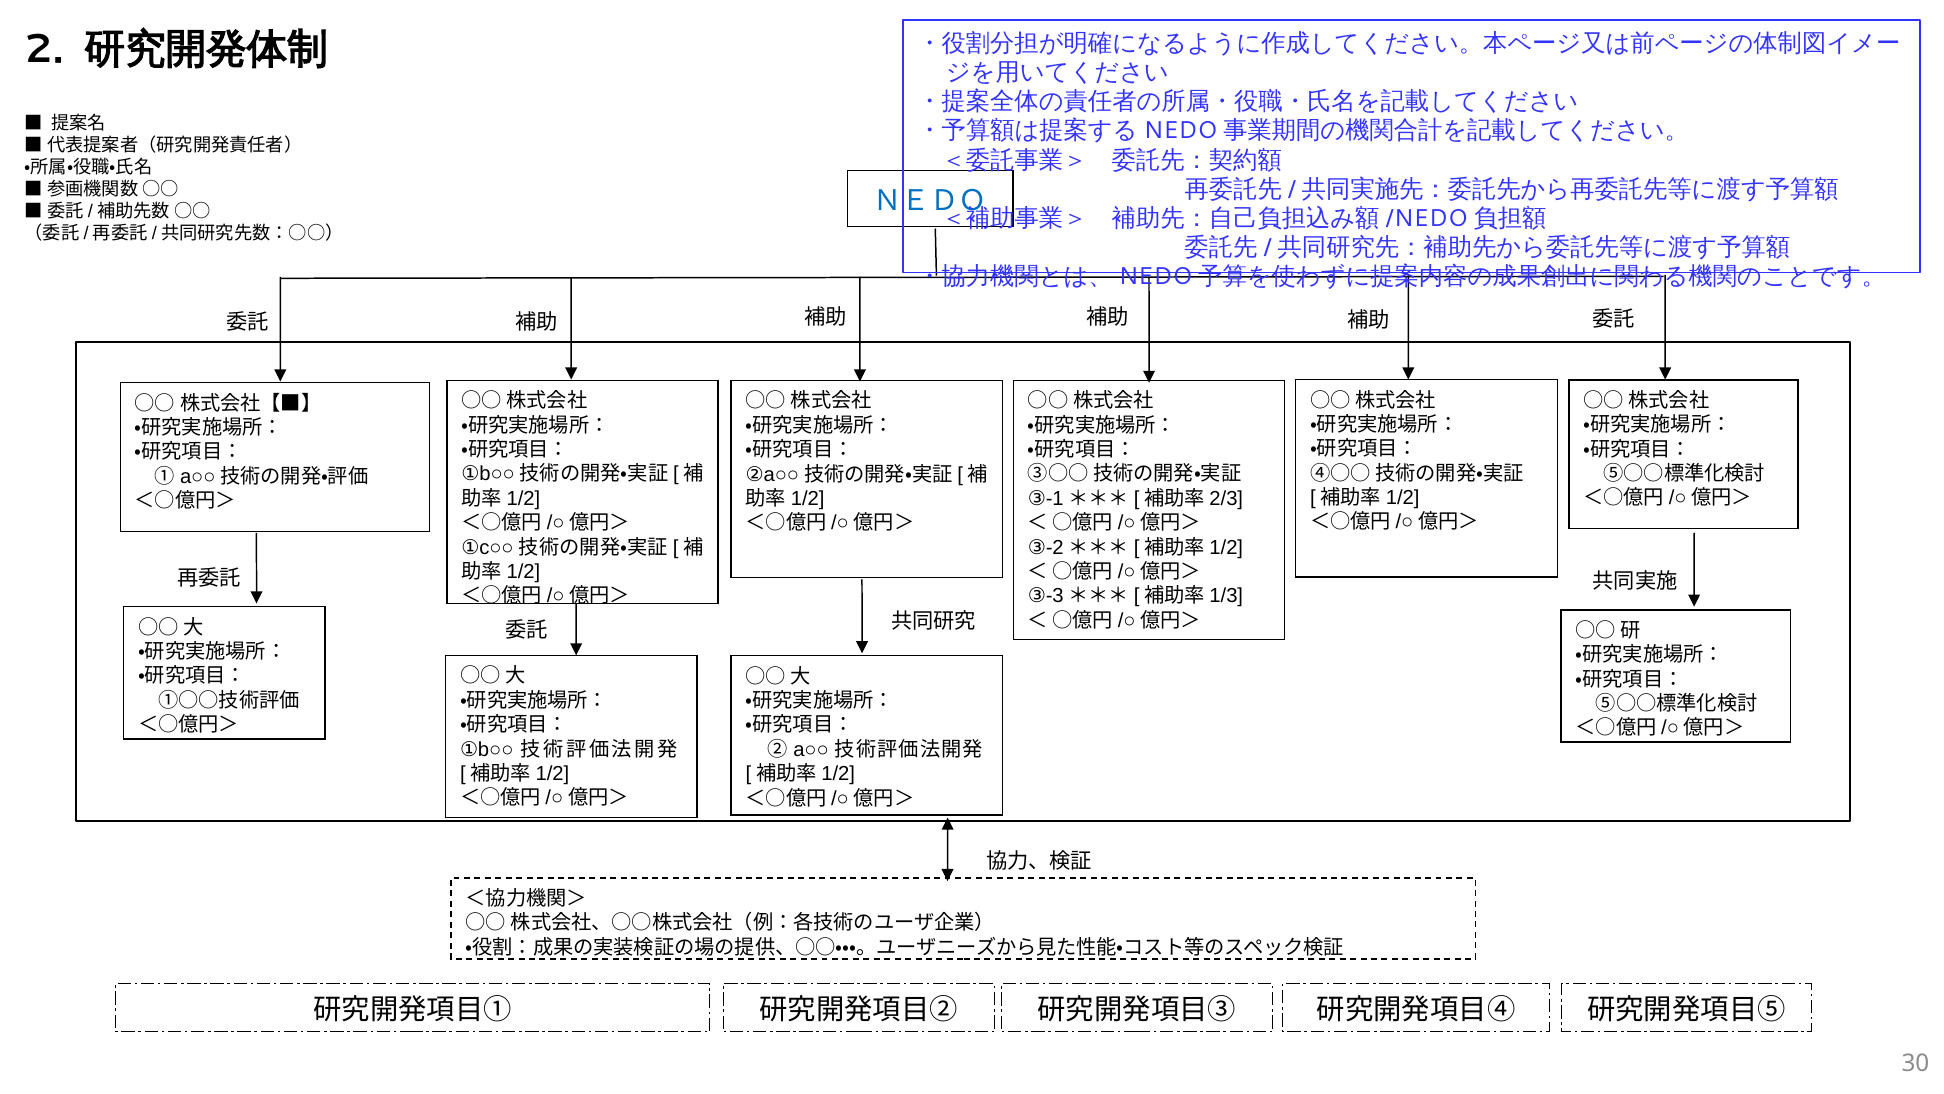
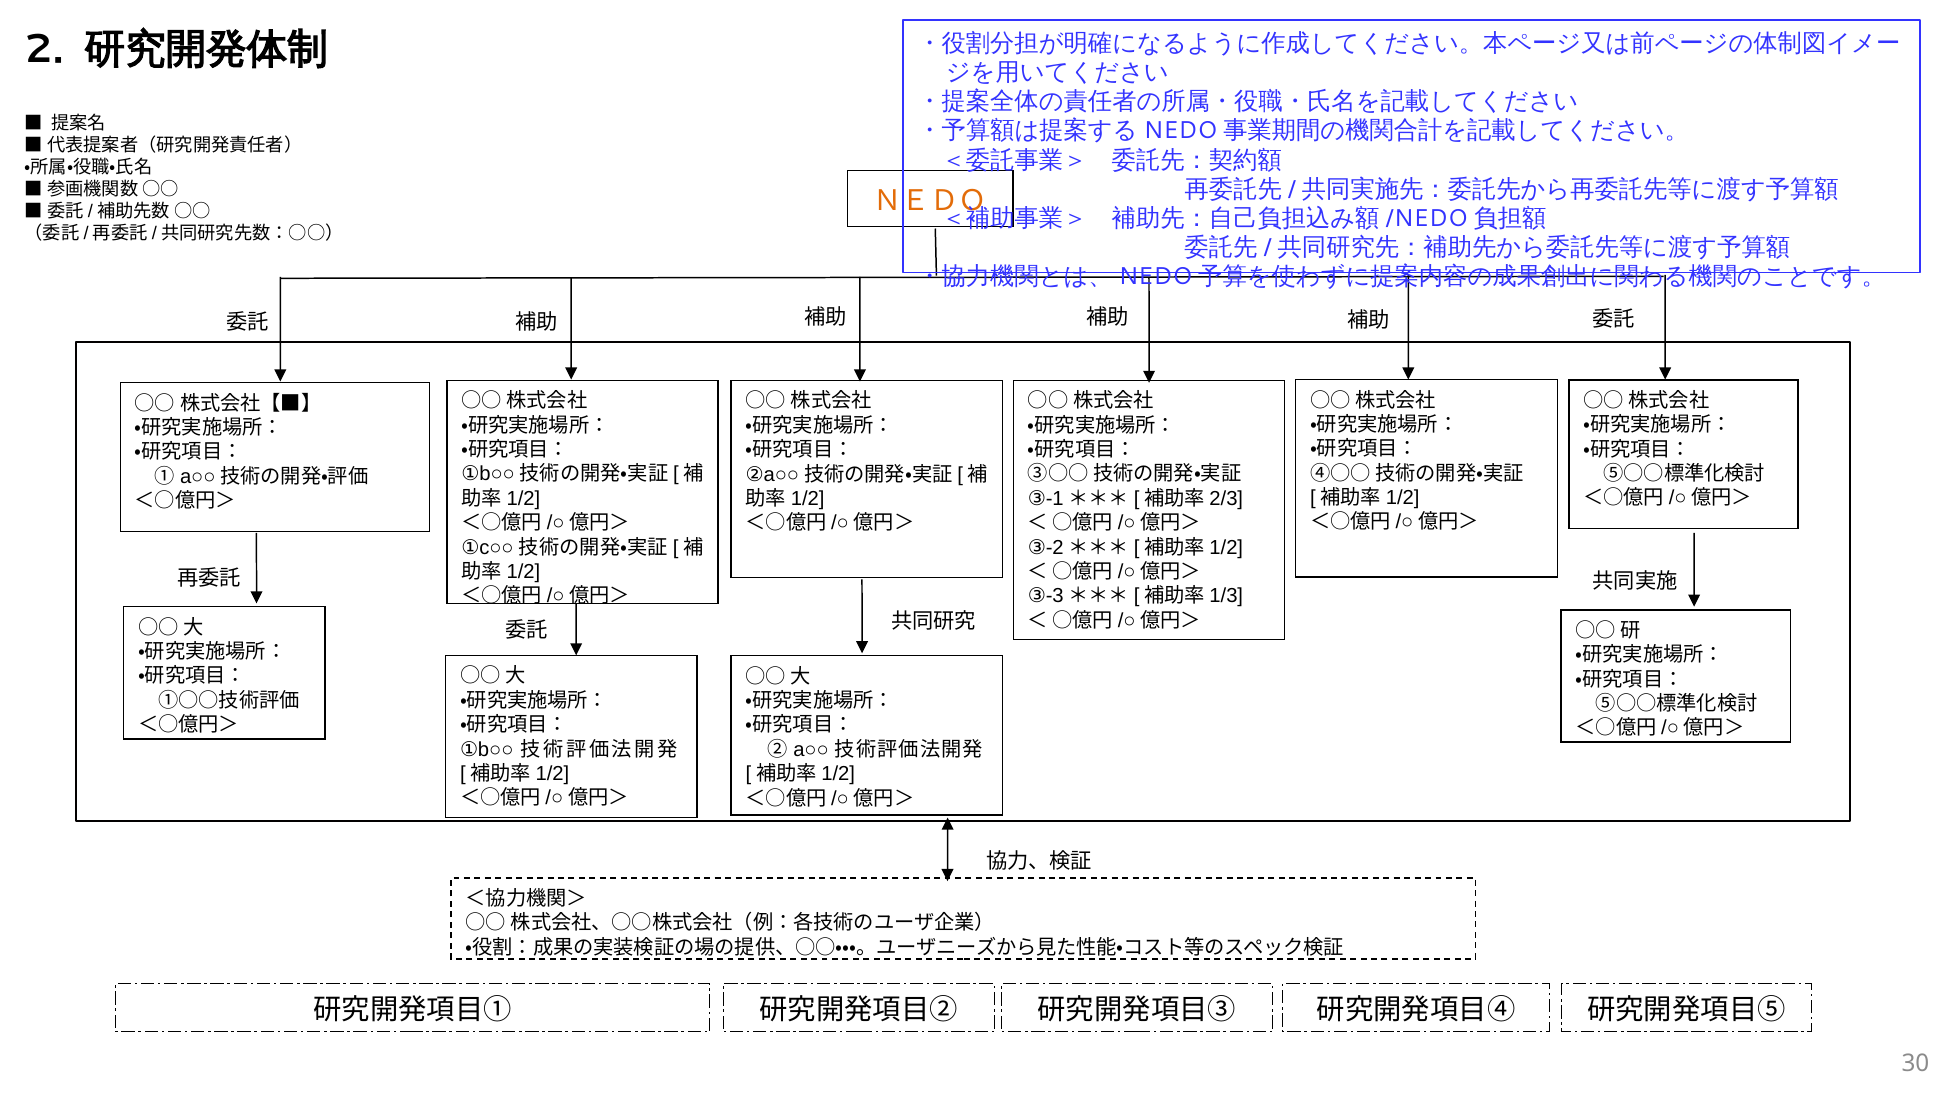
ＮＥＤＯ colour: blue -> orange
